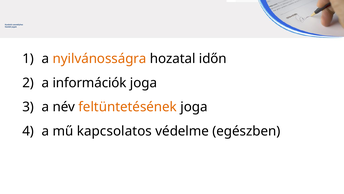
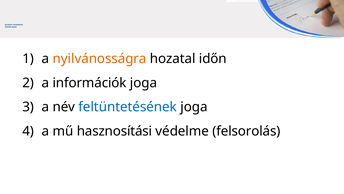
feltüntetésének colour: orange -> blue
kapcsolatos: kapcsolatos -> hasznosítási
egészben: egészben -> felsorolás
